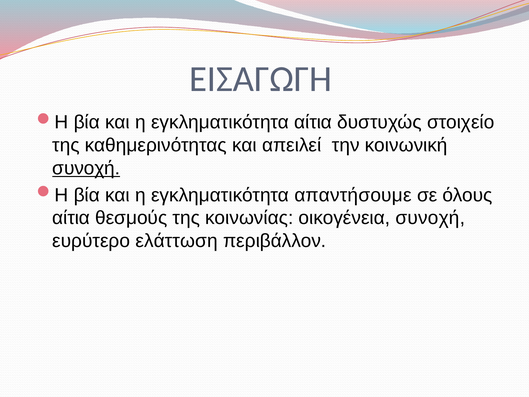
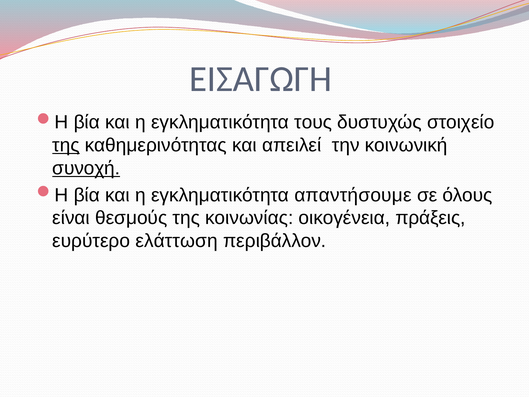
εγκληματικότητα αίτια: αίτια -> τους
της at (66, 145) underline: none -> present
αίτια at (71, 218): αίτια -> είναι
οικογένεια συνοχή: συνοχή -> πράξεις
